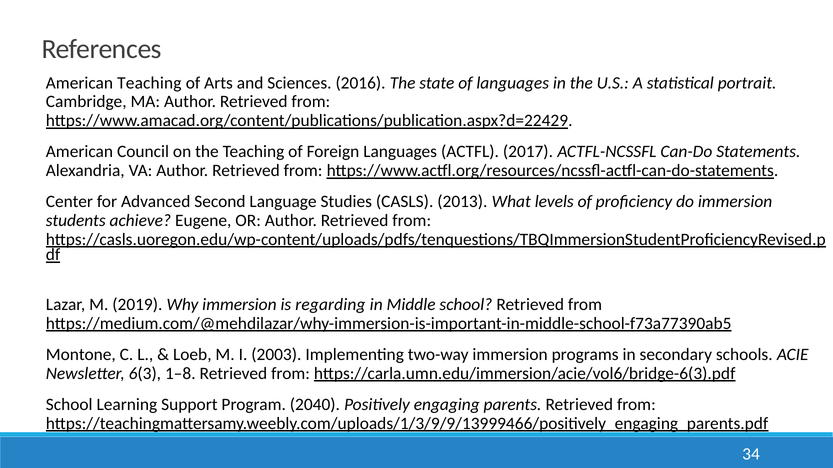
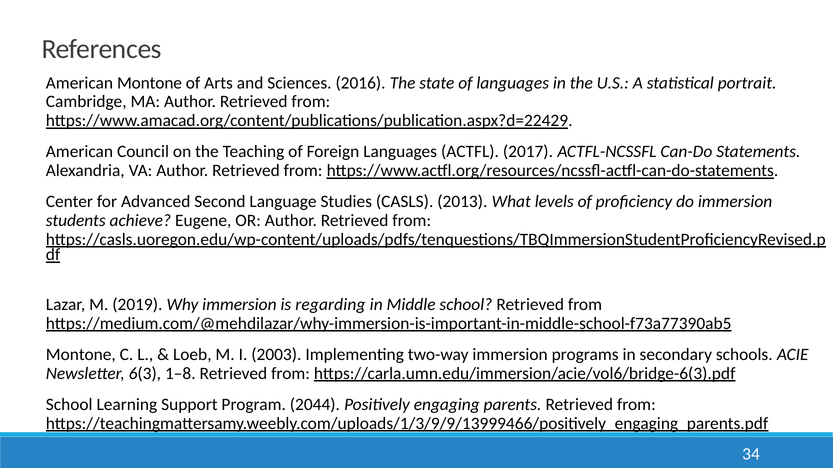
American Teaching: Teaching -> Montone
2040: 2040 -> 2044
